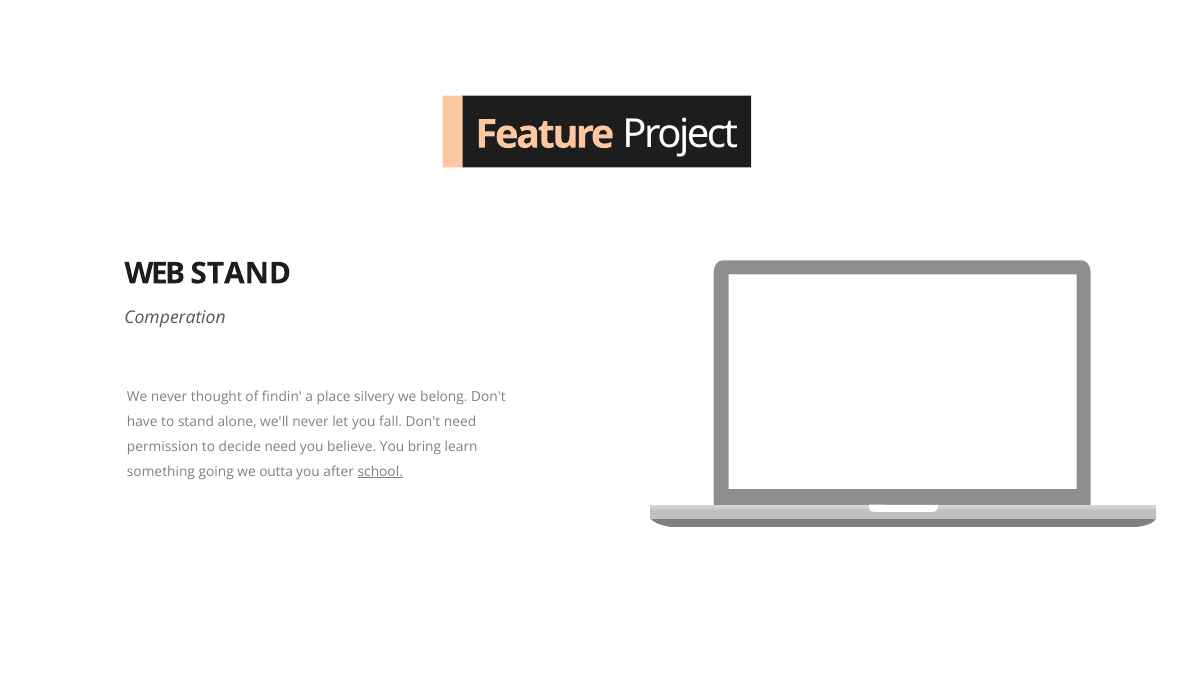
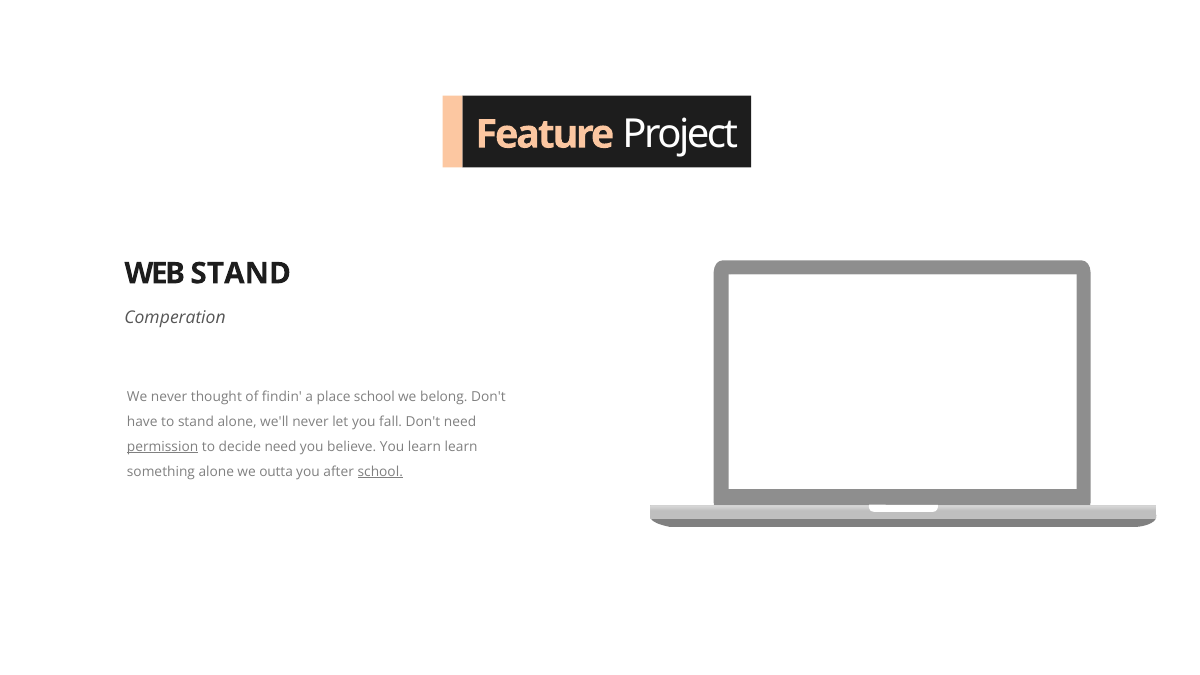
place silvery: silvery -> school
permission underline: none -> present
You bring: bring -> learn
something going: going -> alone
